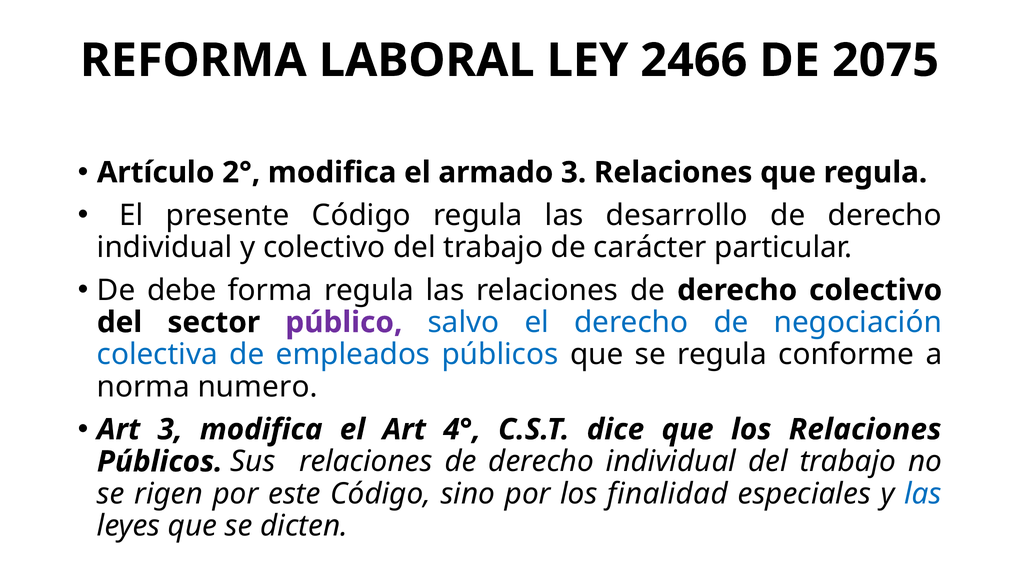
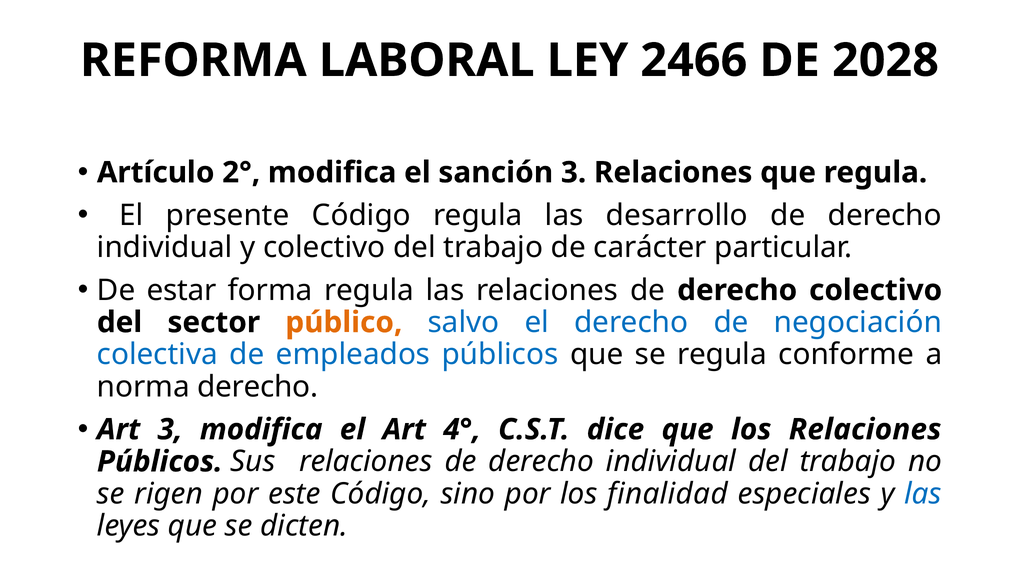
2075: 2075 -> 2028
armado: armado -> sanción
debe: debe -> estar
público colour: purple -> orange
norma numero: numero -> derecho
